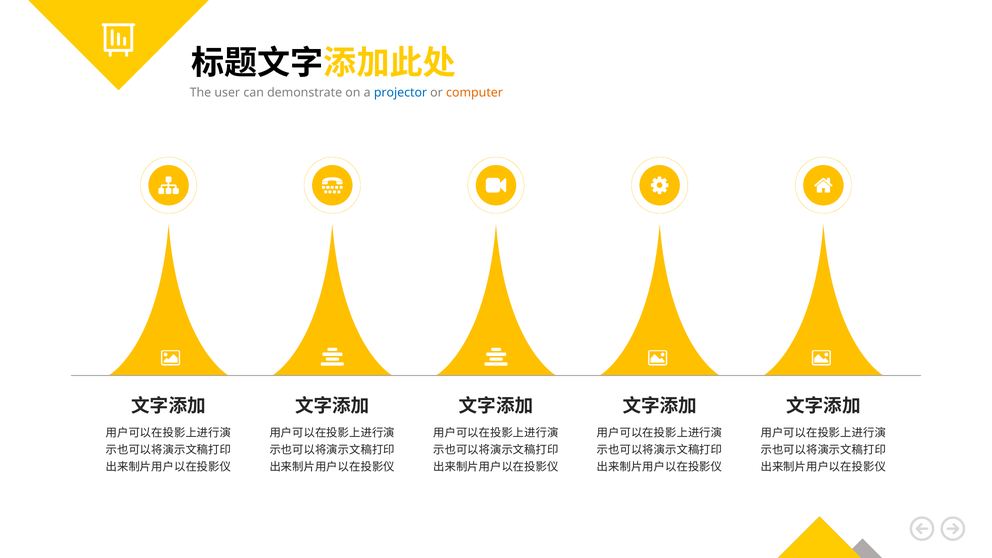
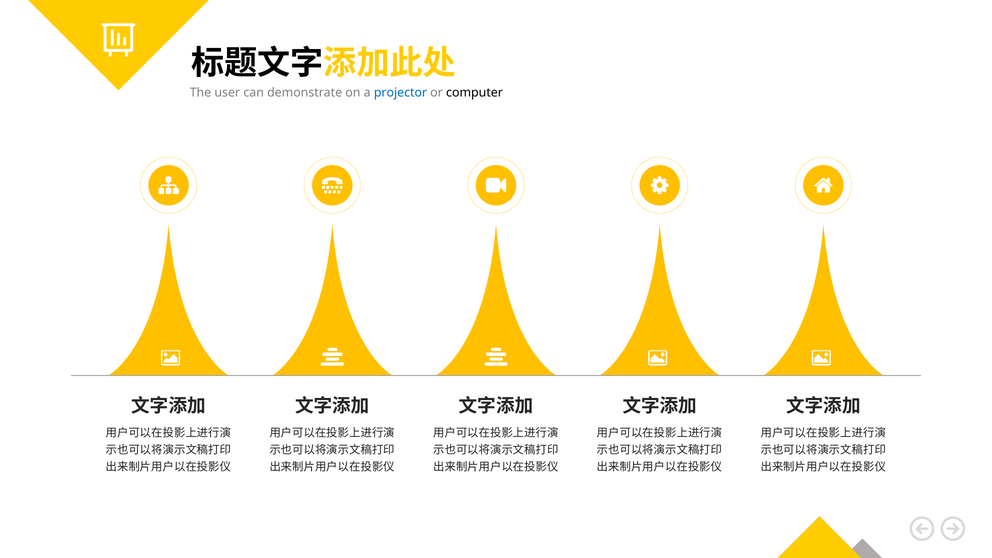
computer colour: orange -> black
